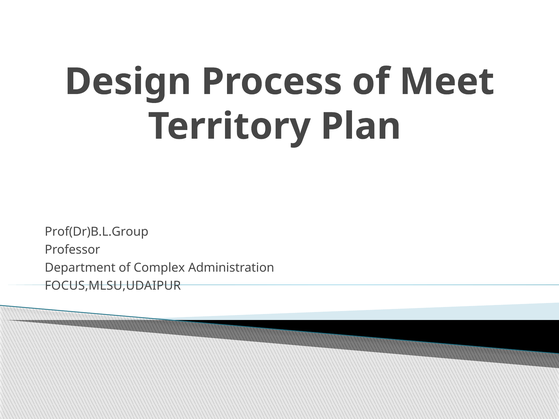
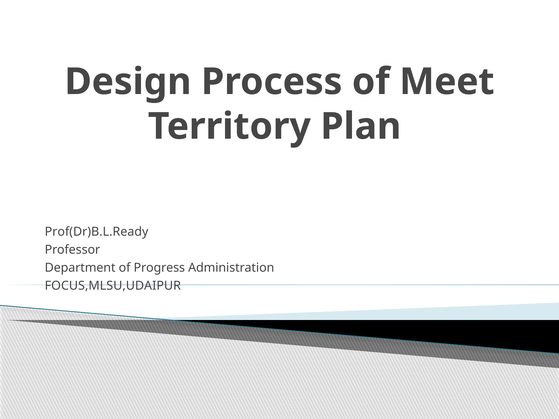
Prof(Dr)B.L.Group: Prof(Dr)B.L.Group -> Prof(Dr)B.L.Ready
Complex: Complex -> Progress
